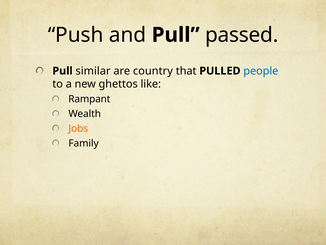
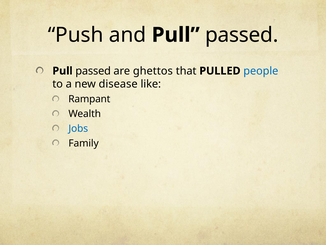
similar at (93, 71): similar -> passed
country: country -> ghettos
ghettos: ghettos -> disease
Jobs colour: orange -> blue
